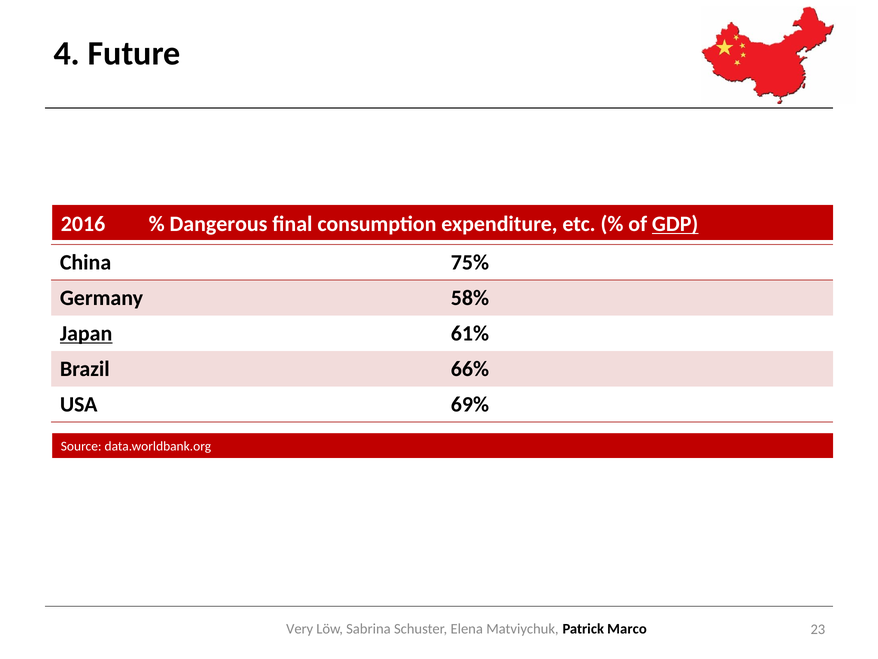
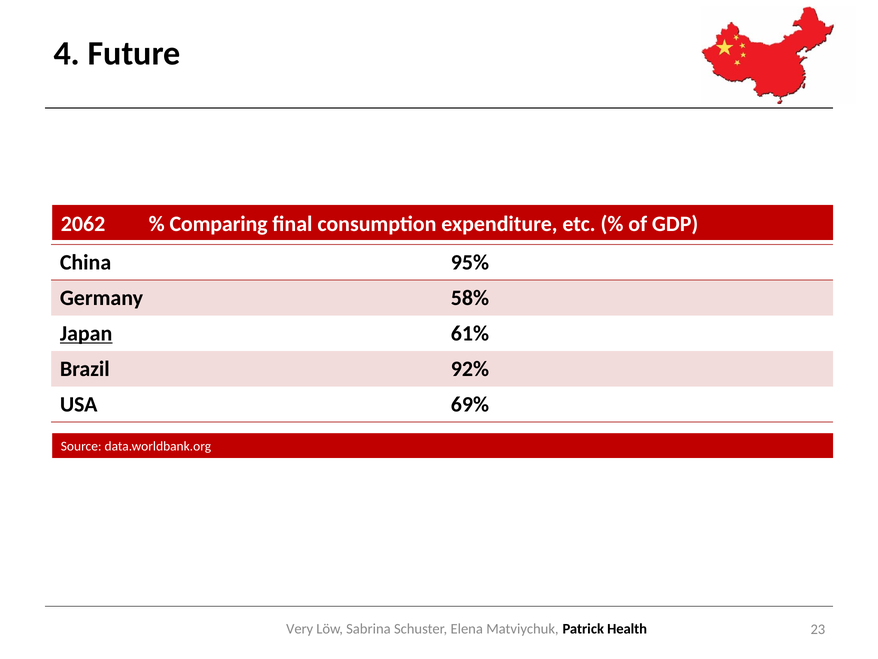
2016: 2016 -> 2062
Dangerous: Dangerous -> Comparing
GDP underline: present -> none
75%: 75% -> 95%
66%: 66% -> 92%
Marco: Marco -> Health
